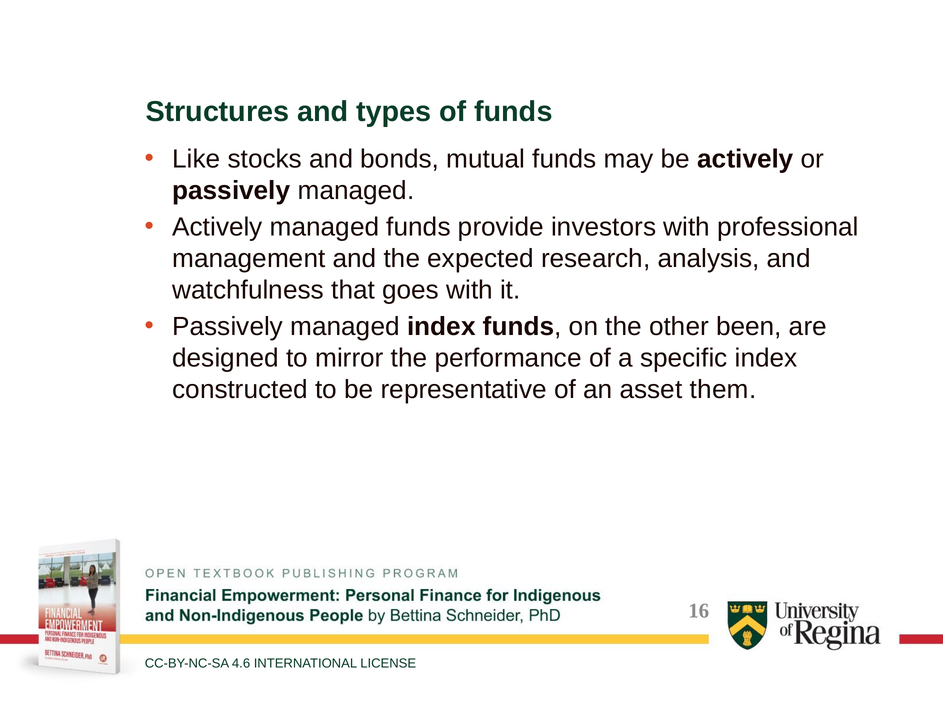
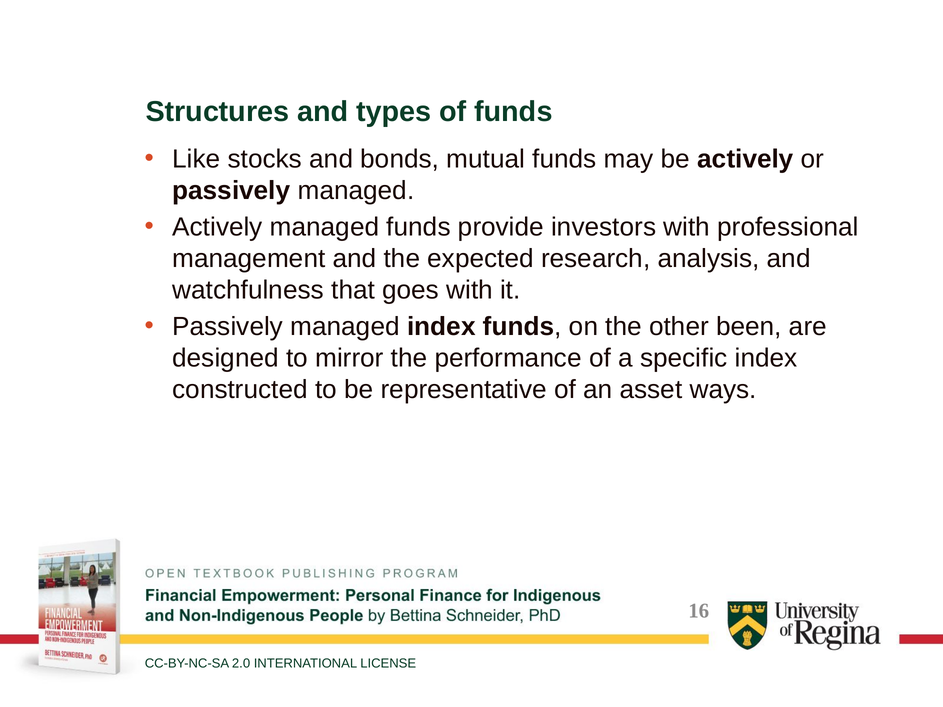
them: them -> ways
4.6: 4.6 -> 2.0
